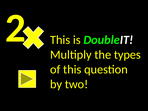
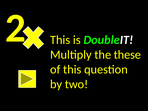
types: types -> these
